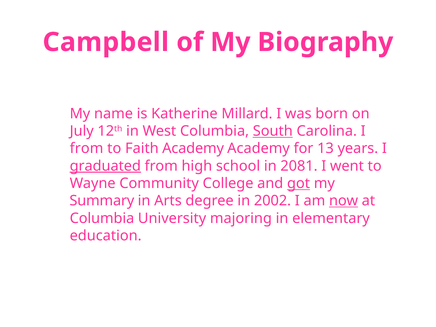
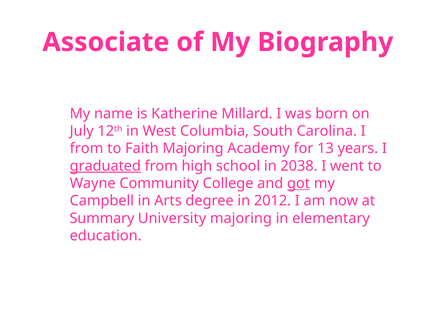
Campbell: Campbell -> Associate
South underline: present -> none
Faith Academy: Academy -> Majoring
2081: 2081 -> 2038
Summary: Summary -> Campbell
2002: 2002 -> 2012
now underline: present -> none
Columbia at (102, 218): Columbia -> Summary
